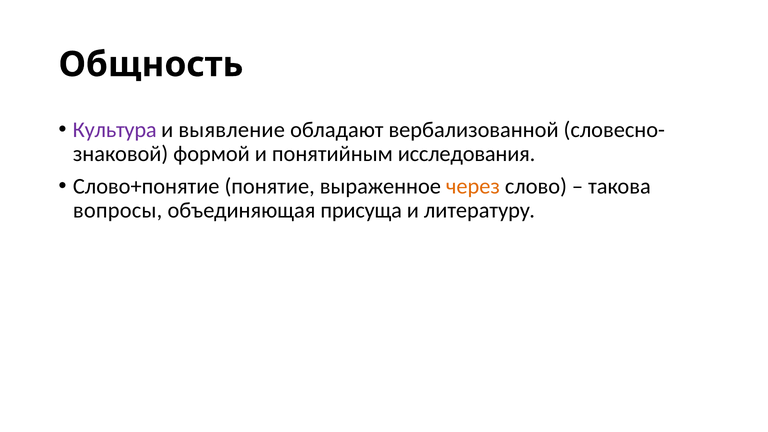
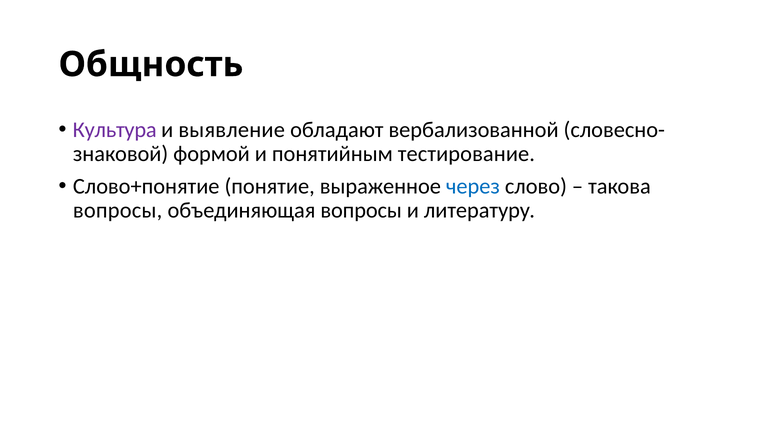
исследования: исследования -> тестирование
через colour: orange -> blue
объединяющая присуща: присуща -> вопросы
